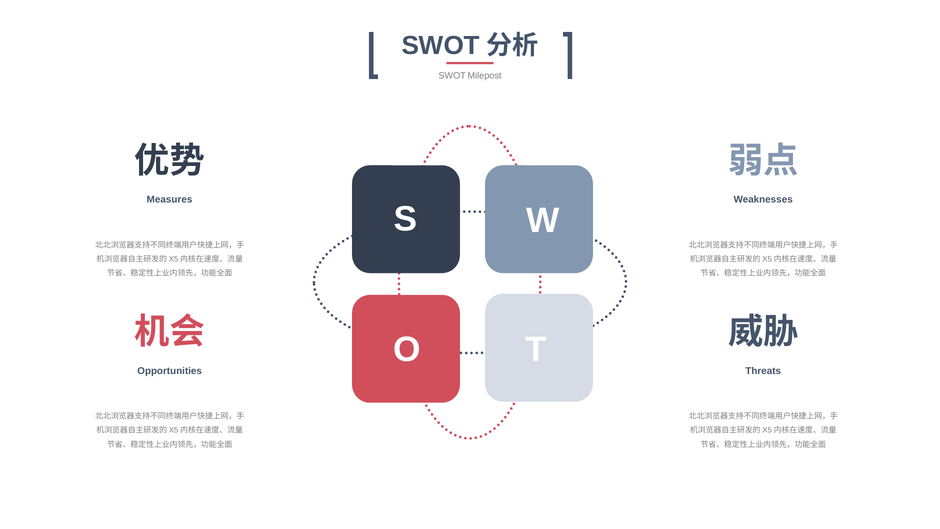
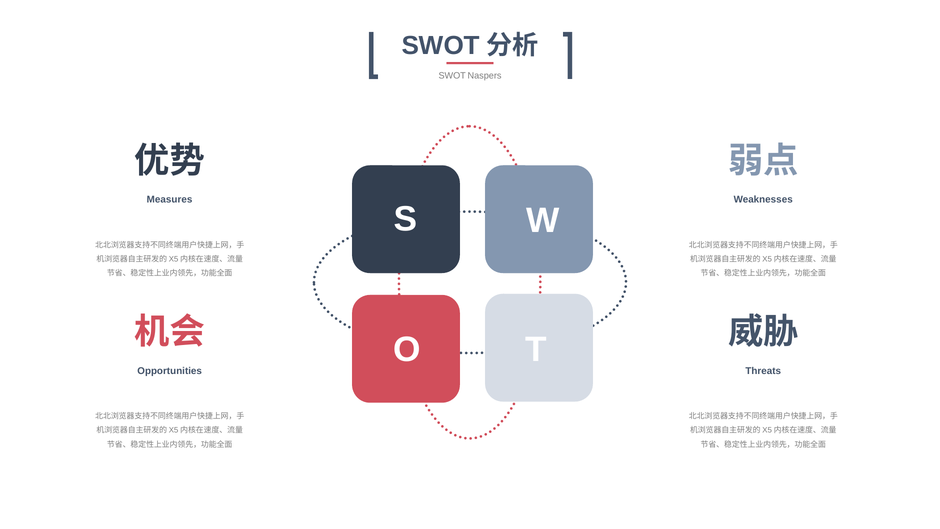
Milepost: Milepost -> Naspers
